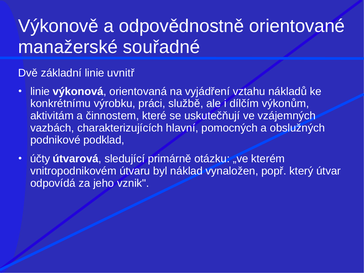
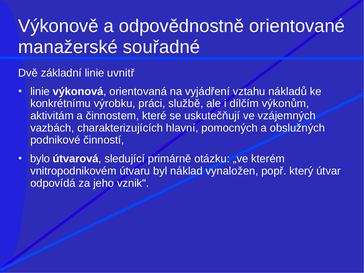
podklad: podklad -> činností
účty: účty -> bylo
